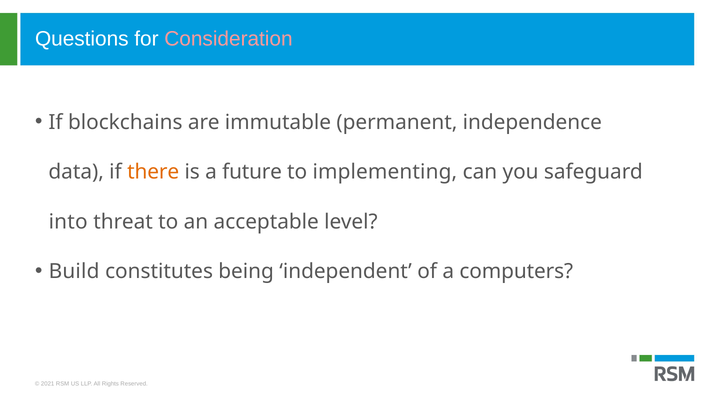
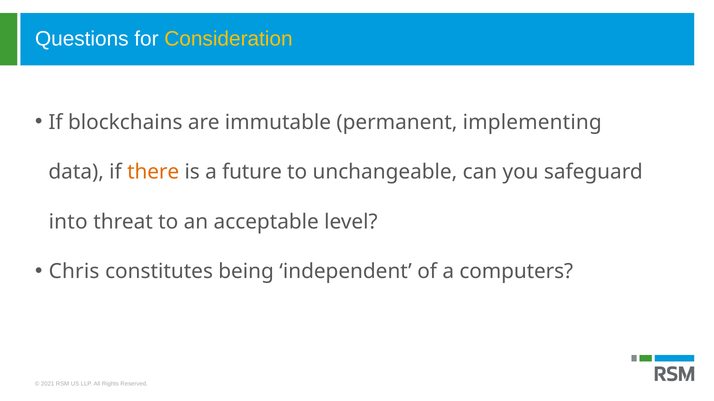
Consideration colour: pink -> yellow
independence: independence -> implementing
implementing: implementing -> unchangeable
Build: Build -> Chris
